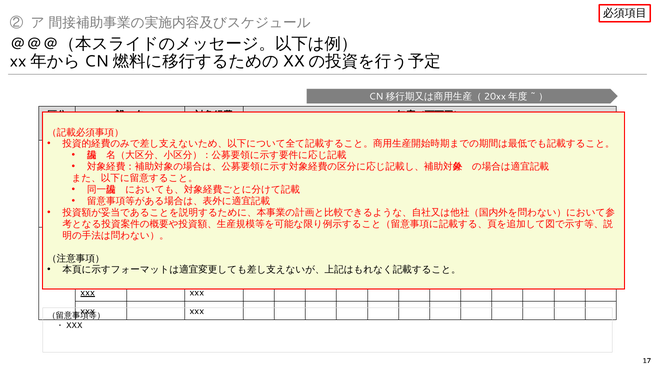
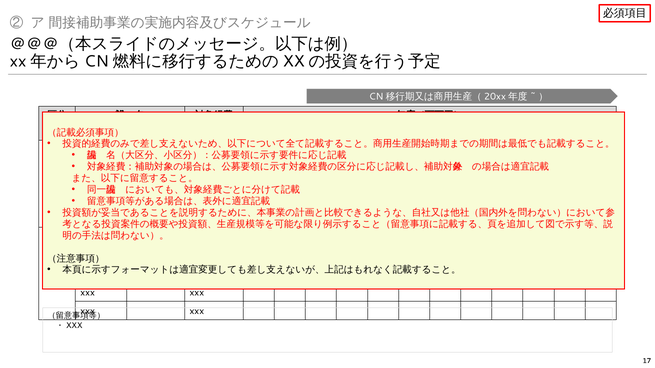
xxx at (88, 293) underline: present -> none
